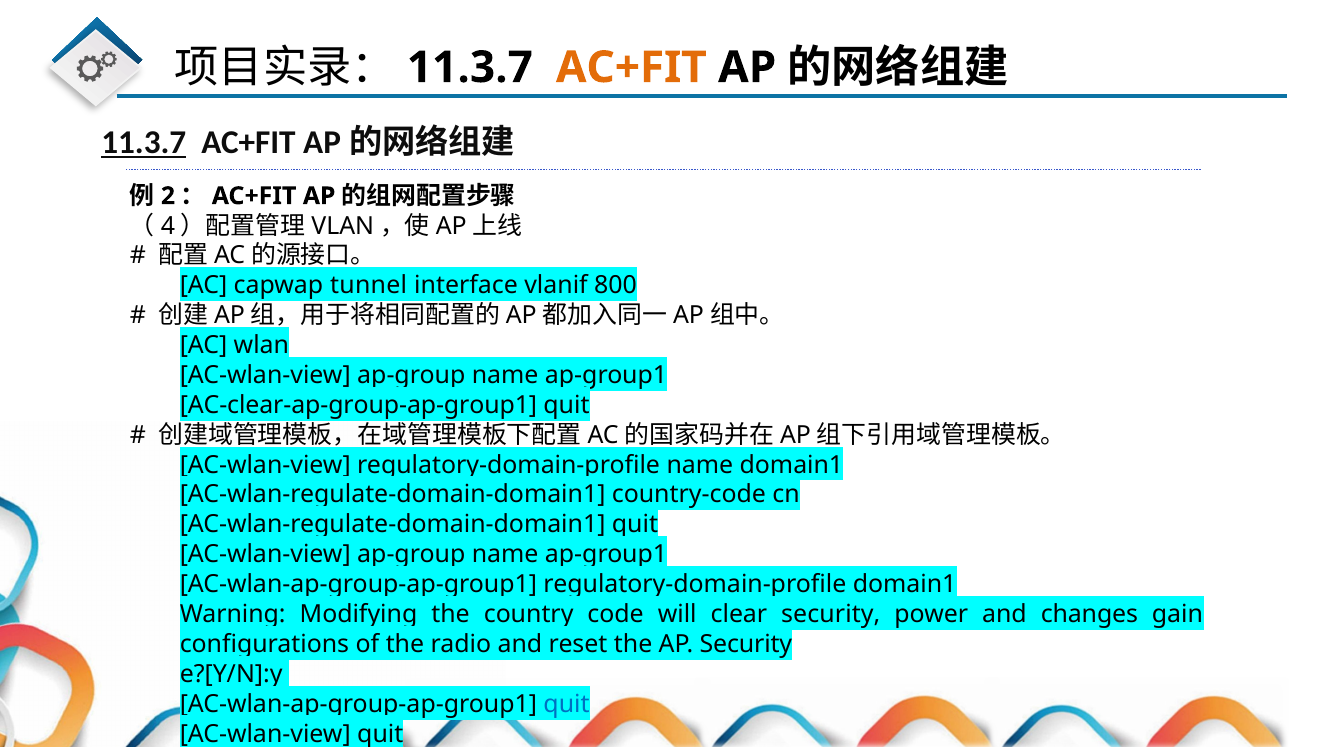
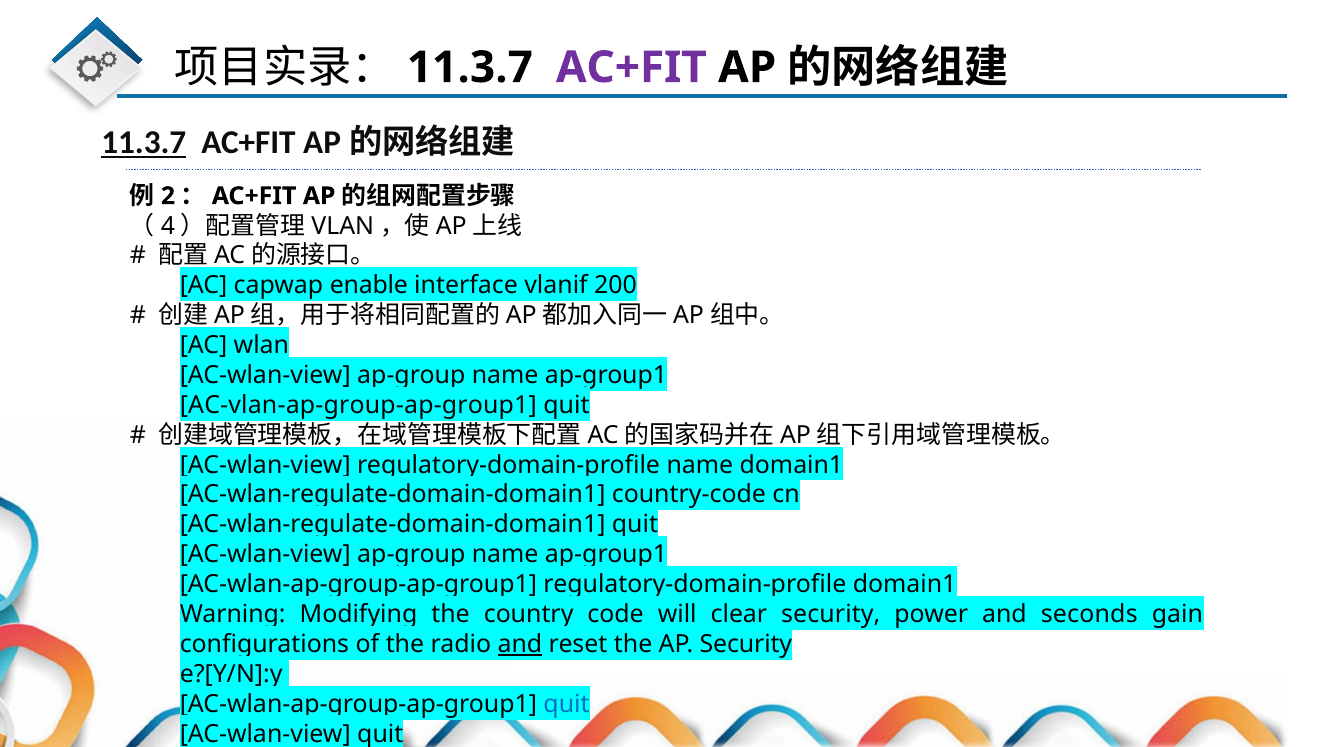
AC+FIT at (631, 68) colour: orange -> purple
tunnel: tunnel -> enable
800: 800 -> 200
AC-clear-ap-group-ap-group1: AC-clear-ap-group-ap-group1 -> AC-vlan-ap-group-ap-group1
changes: changes -> seconds
and at (520, 644) underline: none -> present
